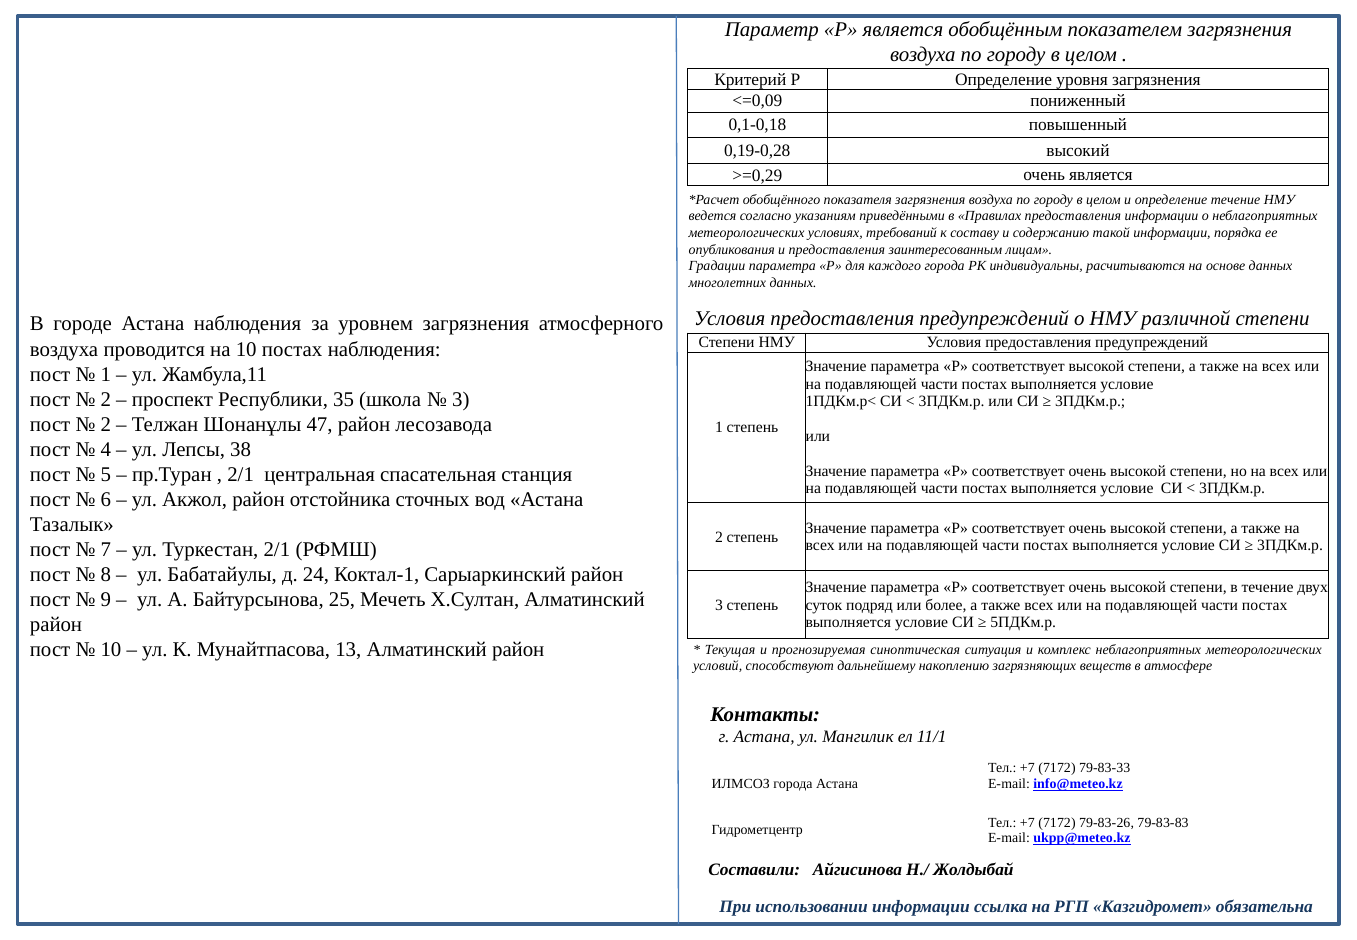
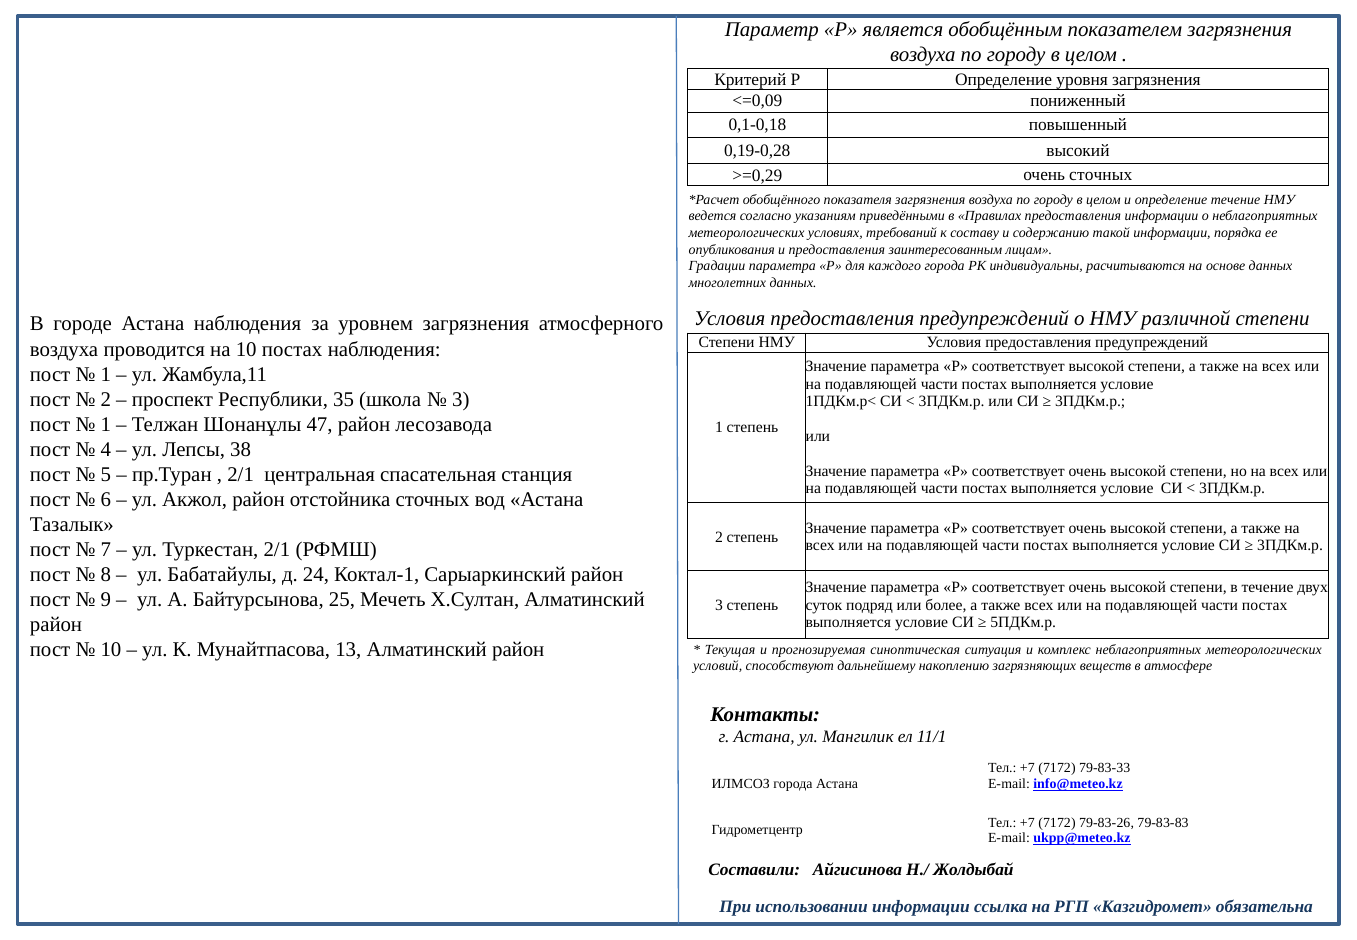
очень является: является -> сточных
2 at (106, 424): 2 -> 1
